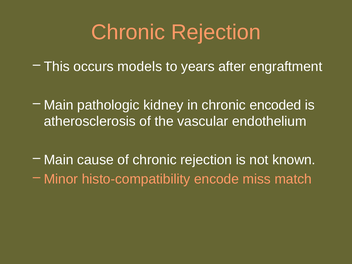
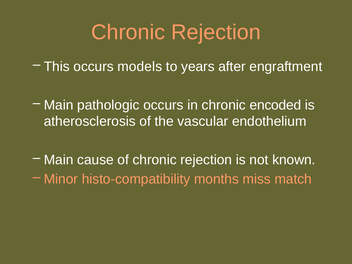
pathologic kidney: kidney -> occurs
encode: encode -> months
